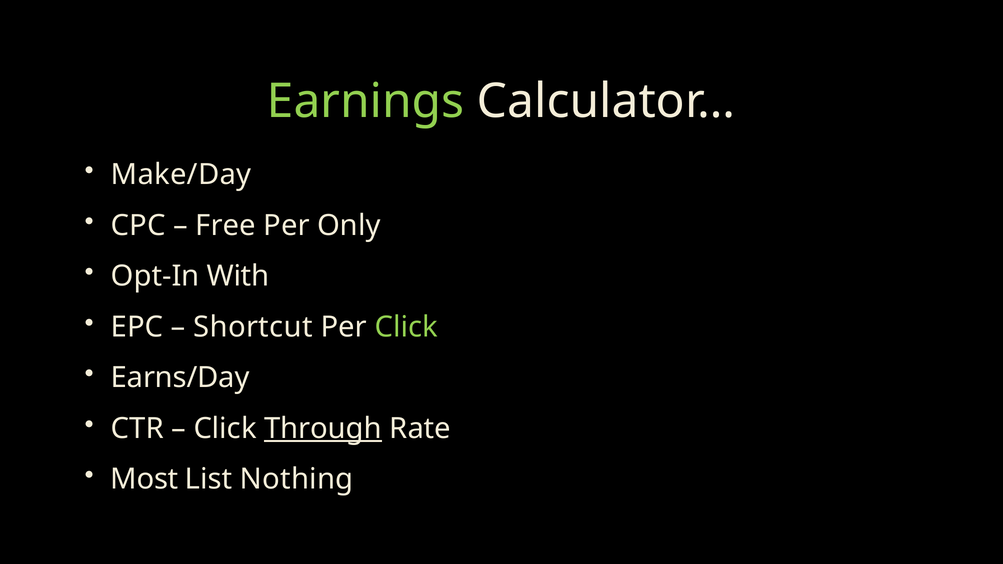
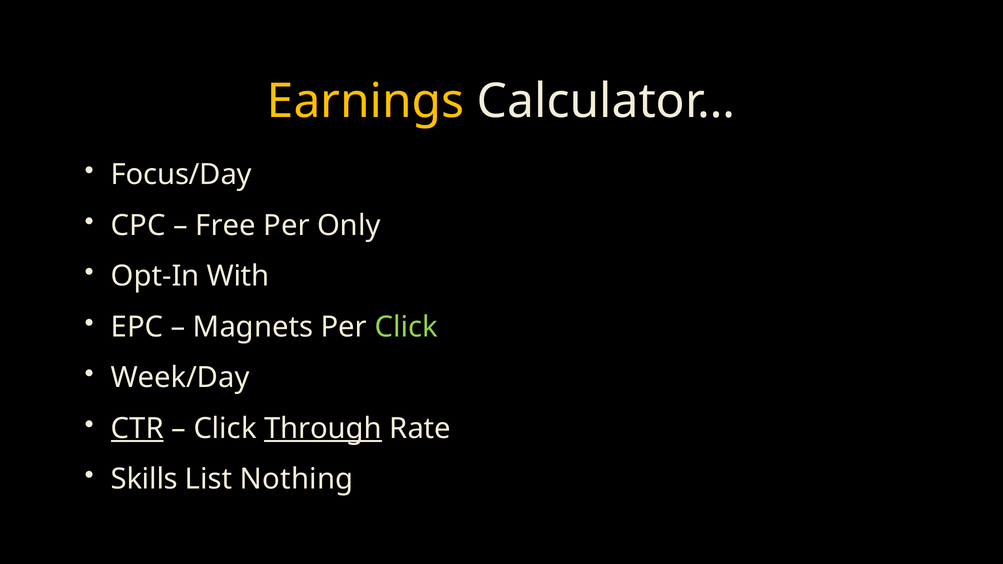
Earnings colour: light green -> yellow
Make/Day: Make/Day -> Focus/Day
Shortcut: Shortcut -> Magnets
Earns/Day: Earns/Day -> Week/Day
CTR underline: none -> present
Most: Most -> Skills
